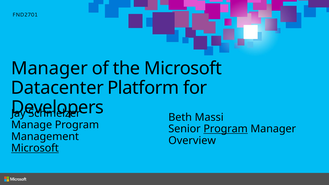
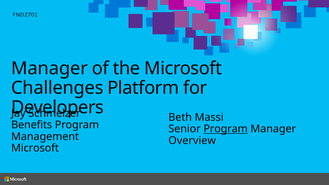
Datacenter: Datacenter -> Challenges
Manage: Manage -> Benefits
Microsoft at (35, 148) underline: present -> none
